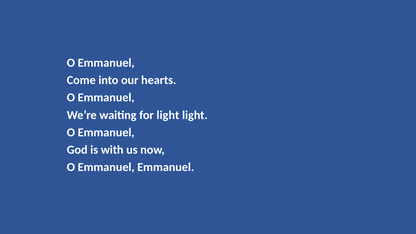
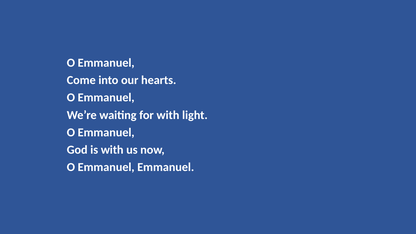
for light: light -> with
